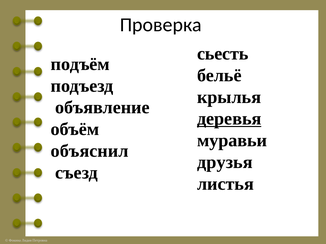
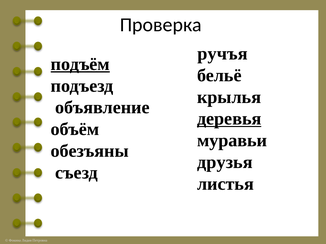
сьесть: сьесть -> ручъя
подъём underline: none -> present
объяснил: объяснил -> обезъяны
